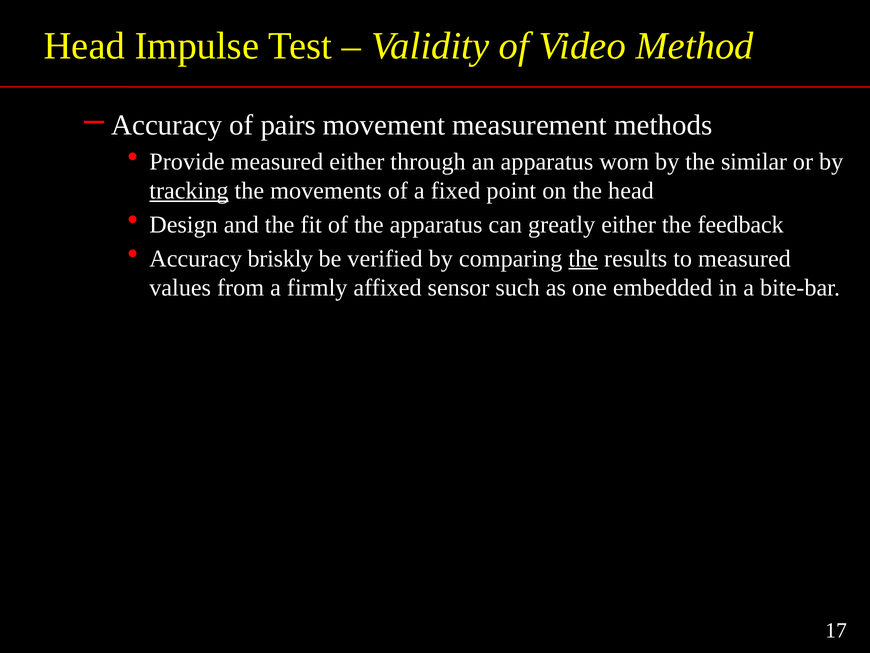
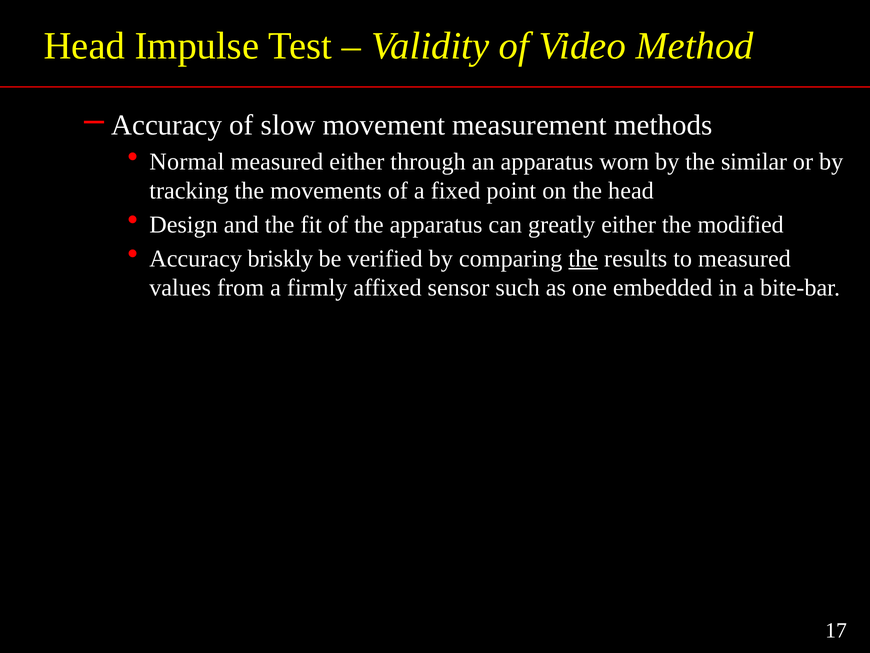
pairs: pairs -> slow
Provide: Provide -> Normal
tracking underline: present -> none
feedback: feedback -> modified
